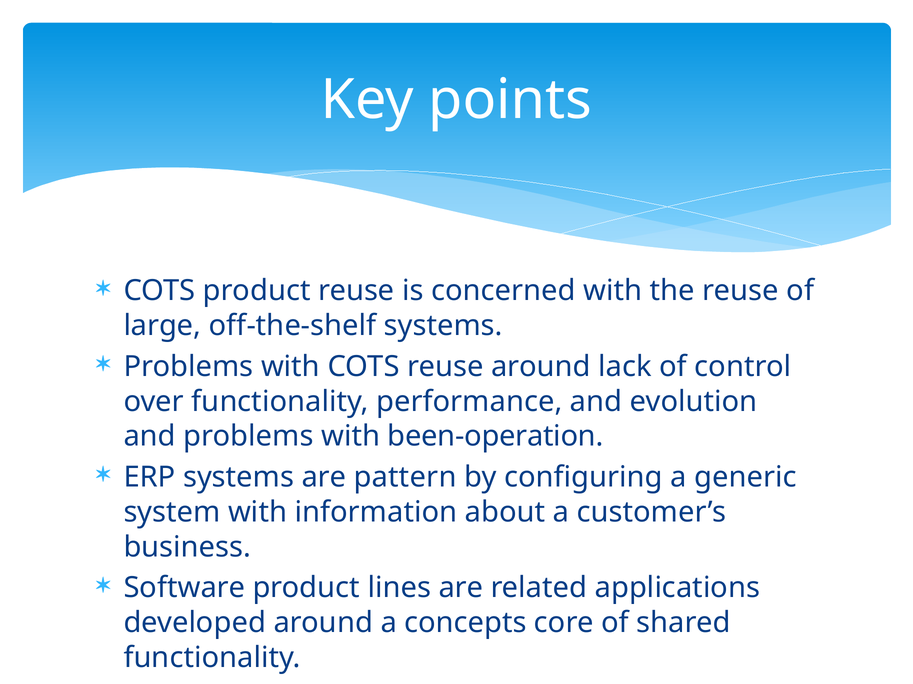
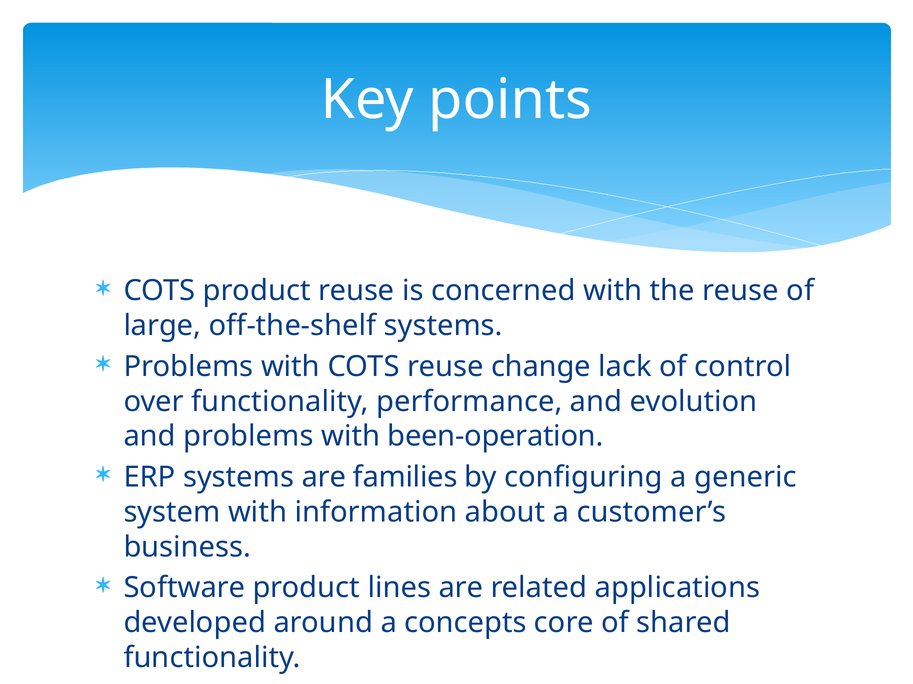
reuse around: around -> change
pattern: pattern -> families
